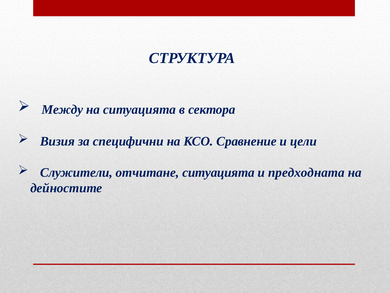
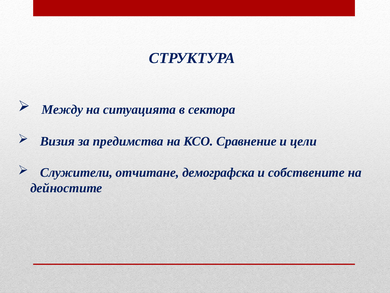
специфични: специфични -> предимства
отчитане ситуацията: ситуацията -> демографска
предходната: предходната -> собствените
